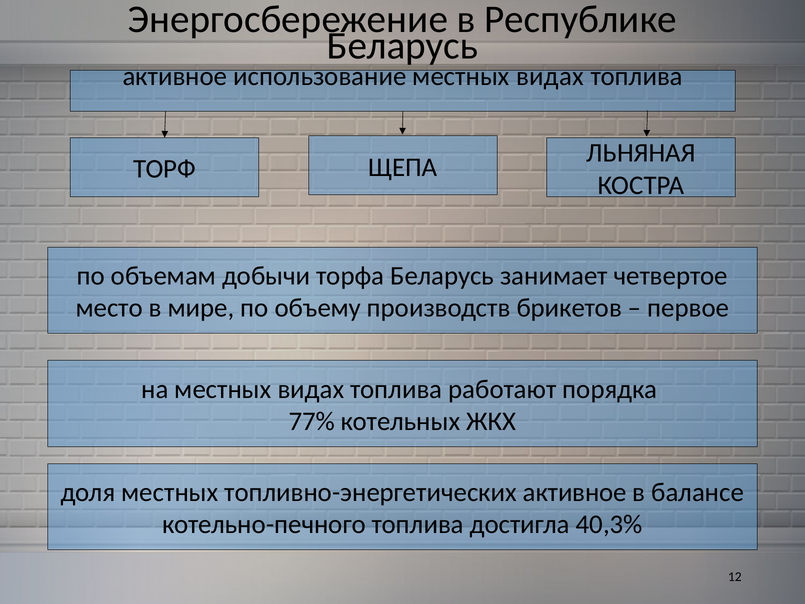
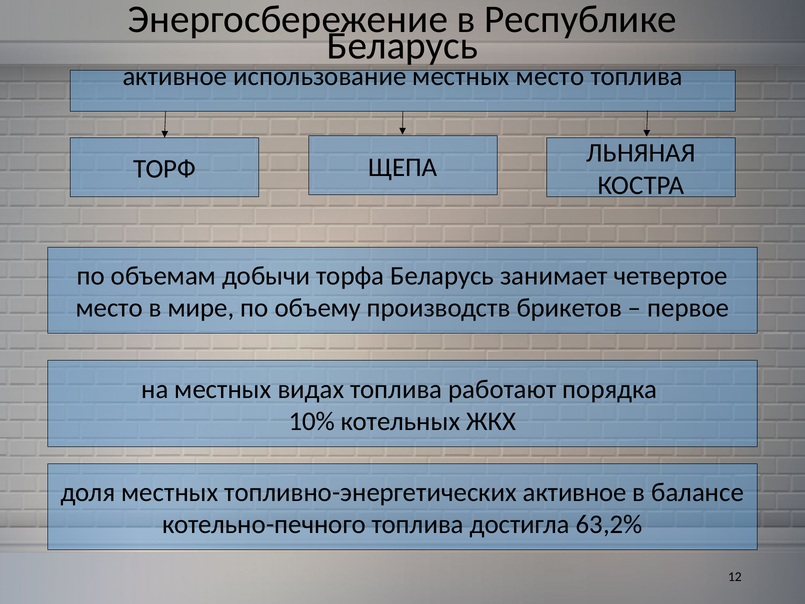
использование местных видах: видах -> место
77%: 77% -> 10%
40,3%: 40,3% -> 63,2%
